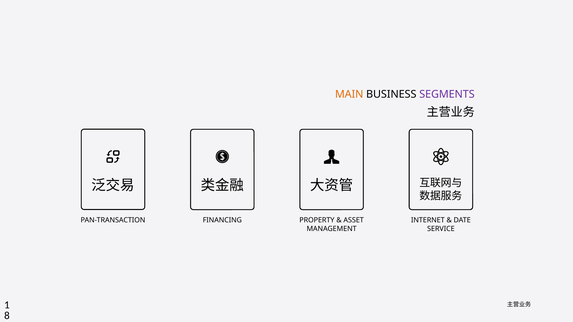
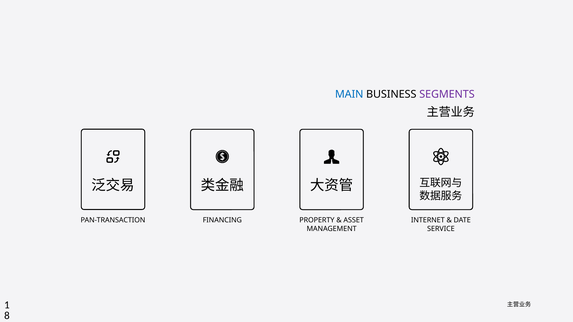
MAIN colour: orange -> blue
